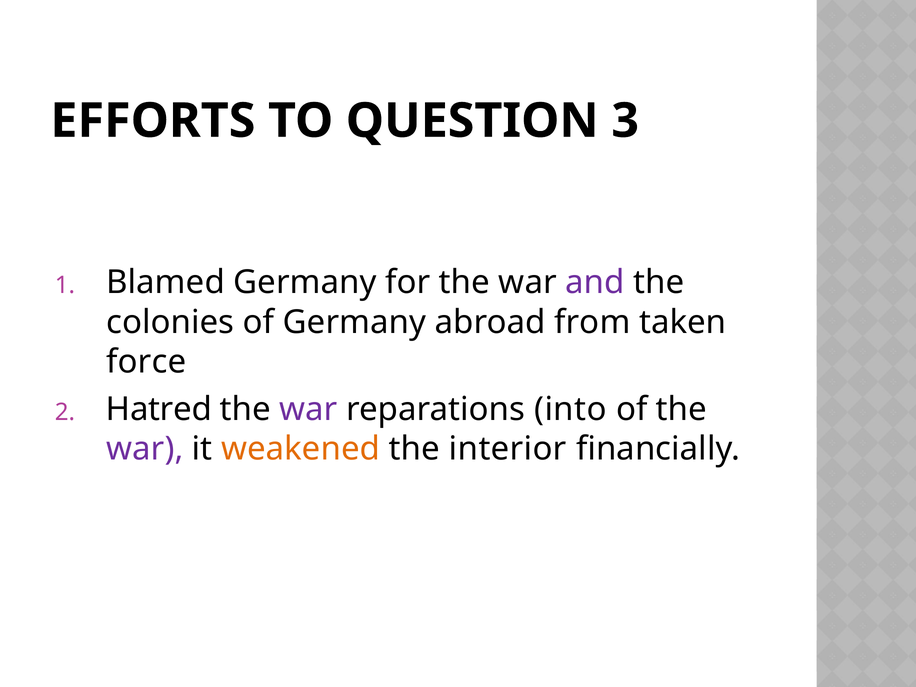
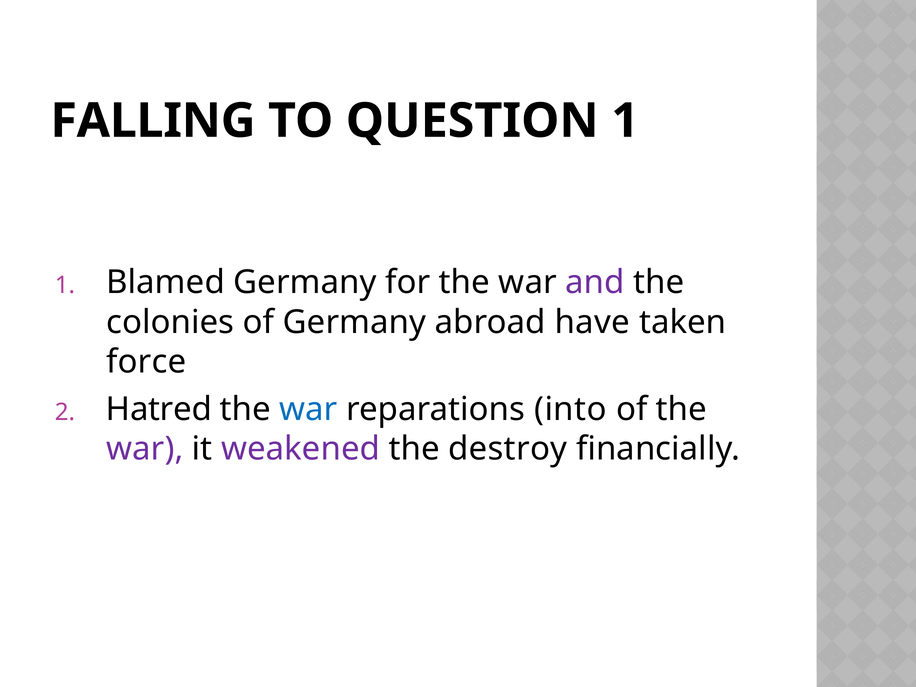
EFFORTS: EFFORTS -> FALLING
QUESTION 3: 3 -> 1
from: from -> have
war at (308, 409) colour: purple -> blue
weakened colour: orange -> purple
interior: interior -> destroy
